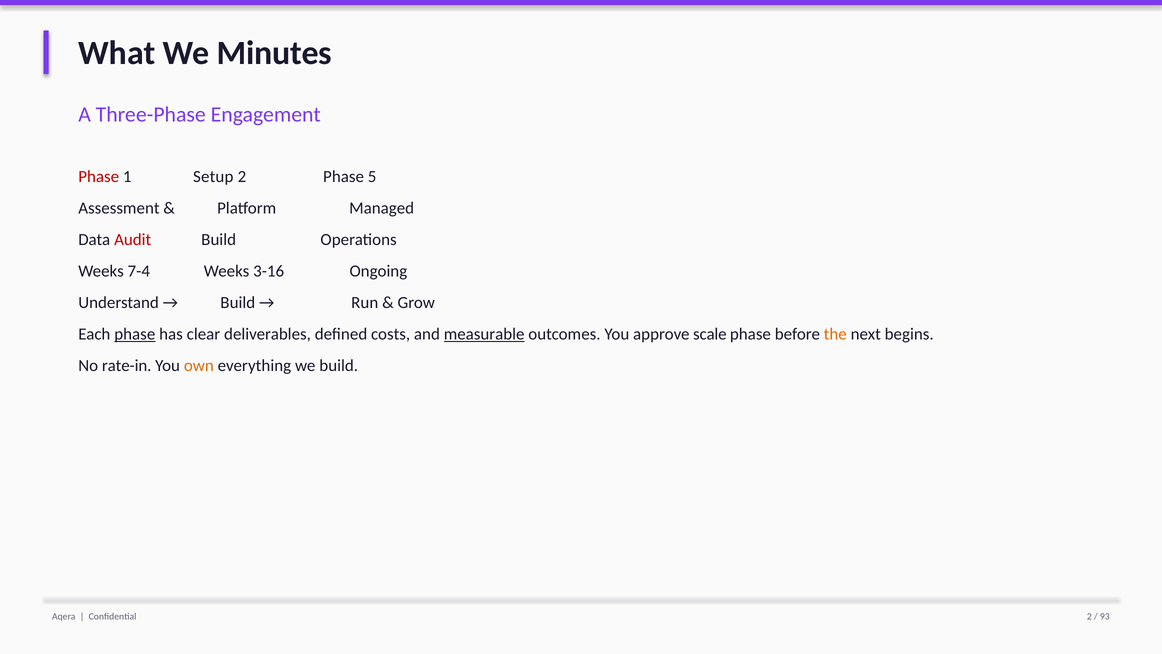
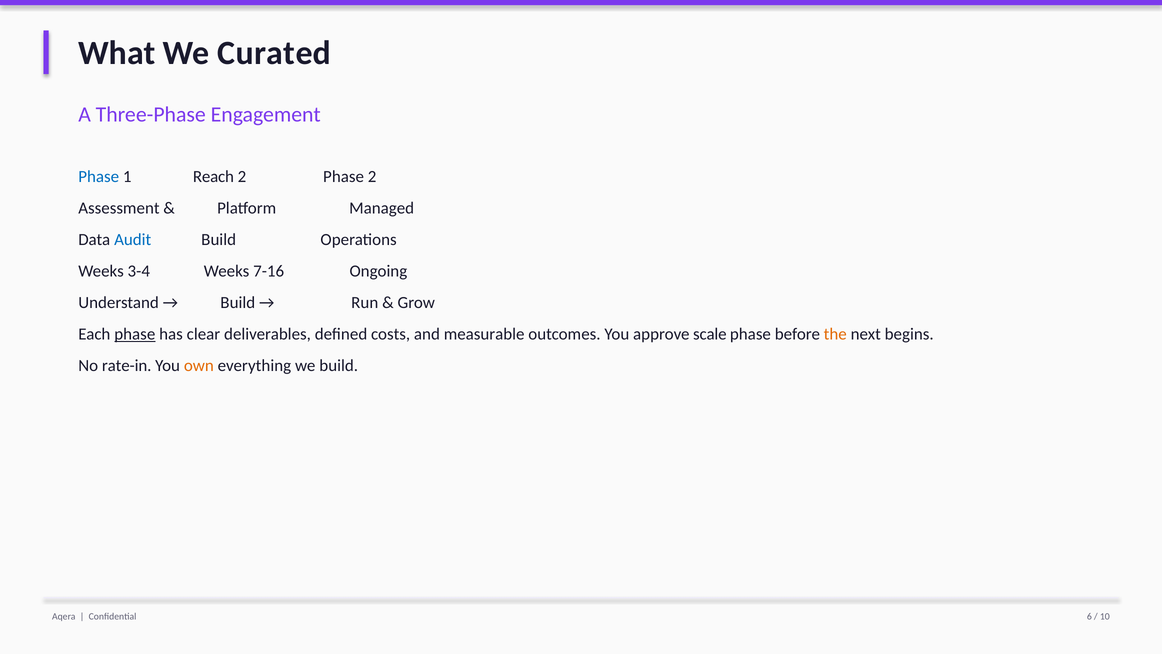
Minutes: Minutes -> Curated
Phase at (99, 176) colour: red -> blue
Setup: Setup -> Reach
Phase 5: 5 -> 2
Audit colour: red -> blue
7-4: 7-4 -> 3-4
3-16: 3-16 -> 7-16
measurable underline: present -> none
Confidential 2: 2 -> 6
93: 93 -> 10
